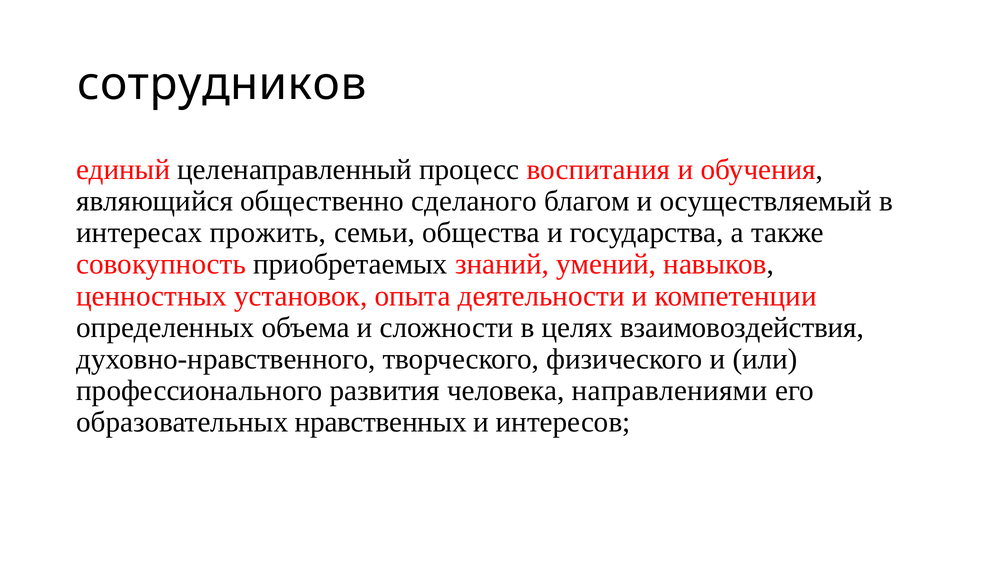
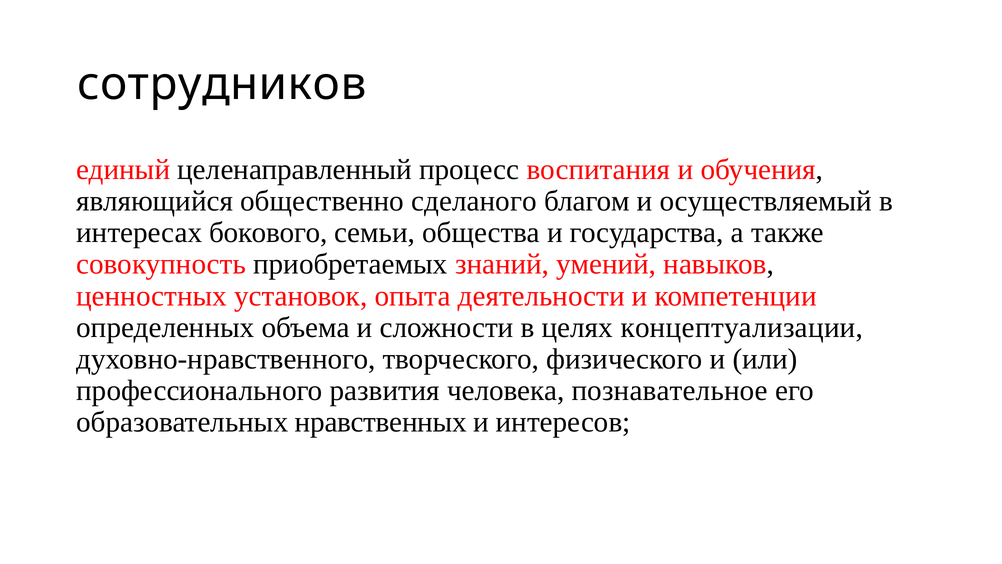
прожить: прожить -> бокового
взаимовоздействия: взаимовоздействия -> концептуализации
направлениями: направлениями -> познавательное
